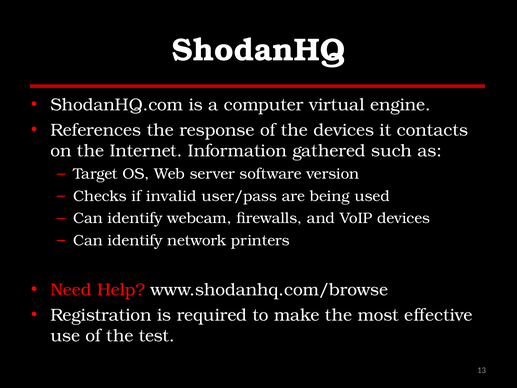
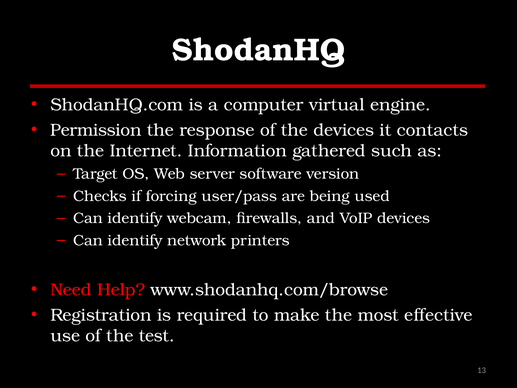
References: References -> Permission
invalid: invalid -> forcing
